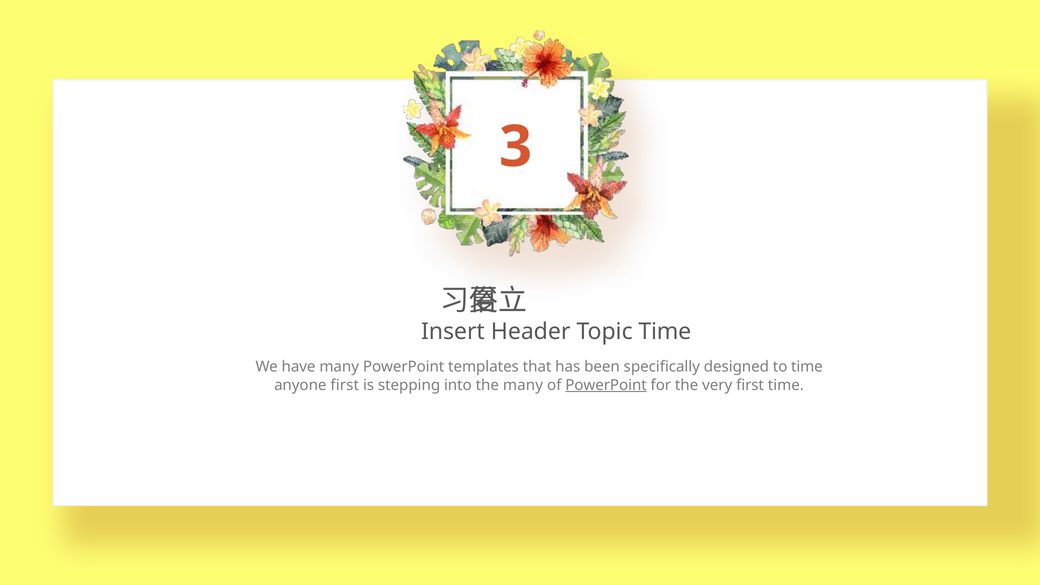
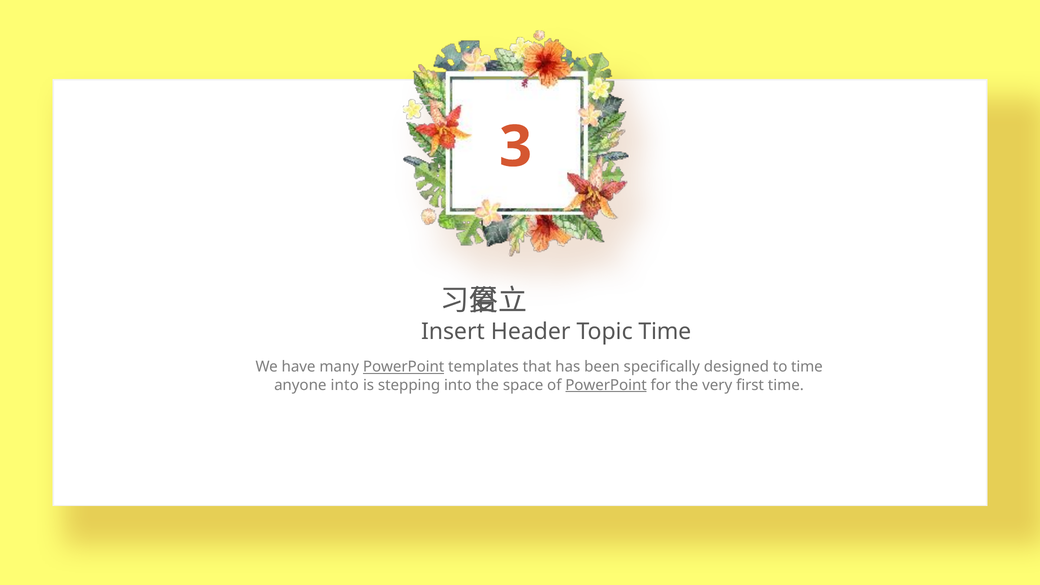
PowerPoint at (404, 367) underline: none -> present
anyone first: first -> into
the many: many -> space
